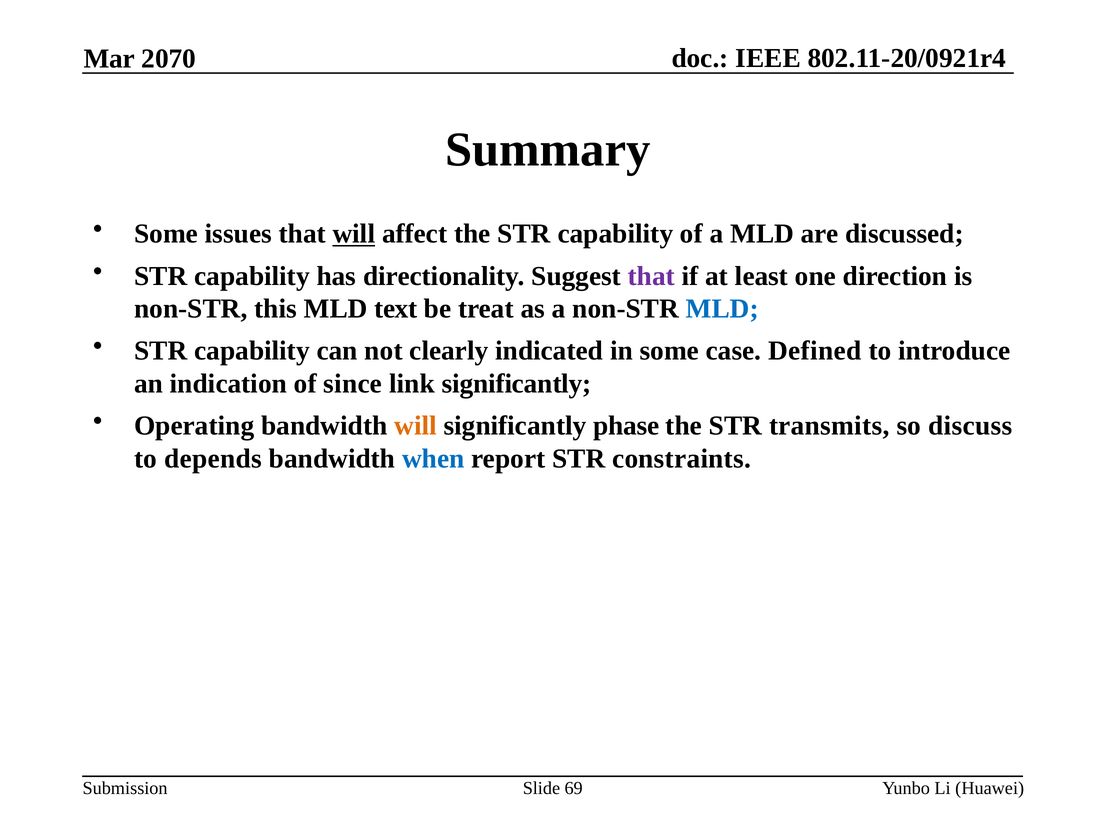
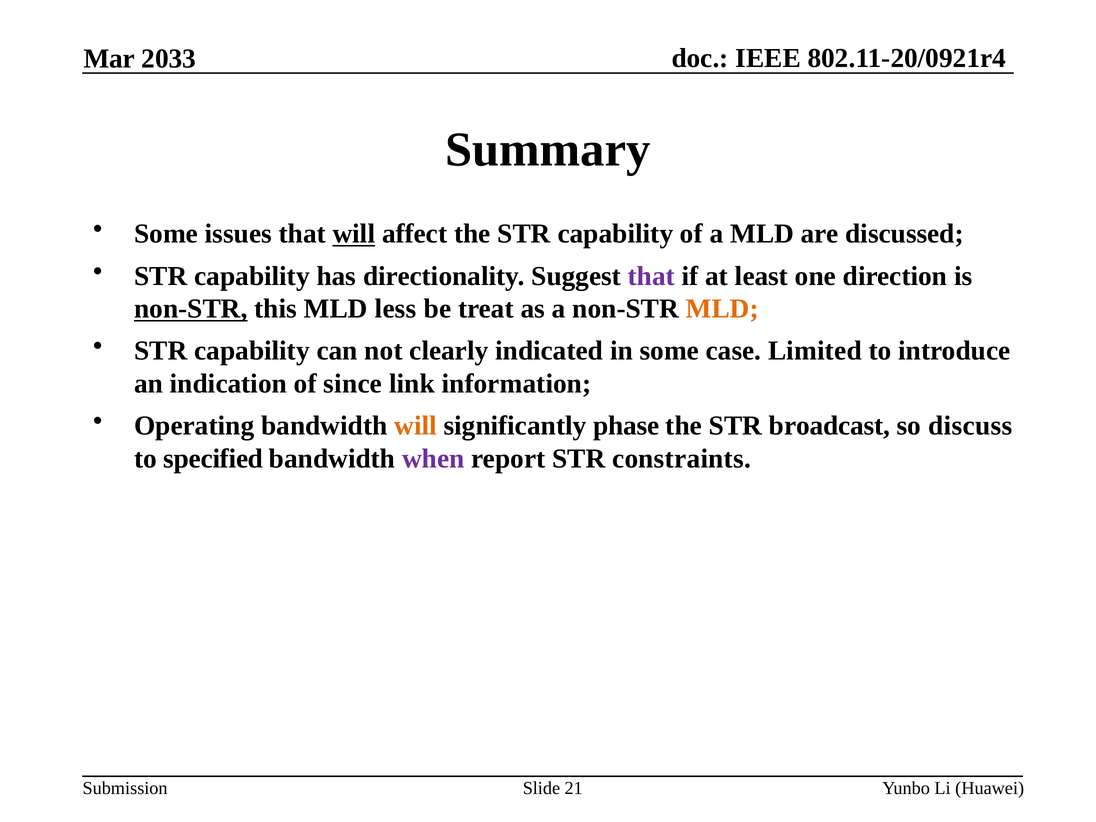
2070: 2070 -> 2033
non-STR at (191, 309) underline: none -> present
text: text -> less
MLD at (722, 309) colour: blue -> orange
Defined: Defined -> Limited
link significantly: significantly -> information
transmits: transmits -> broadcast
depends: depends -> specified
when colour: blue -> purple
69: 69 -> 21
